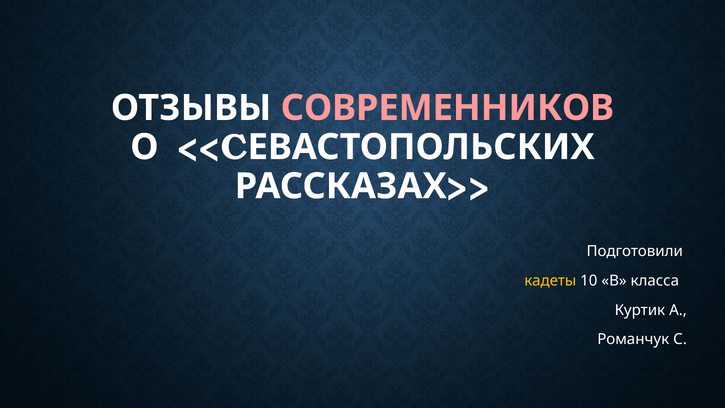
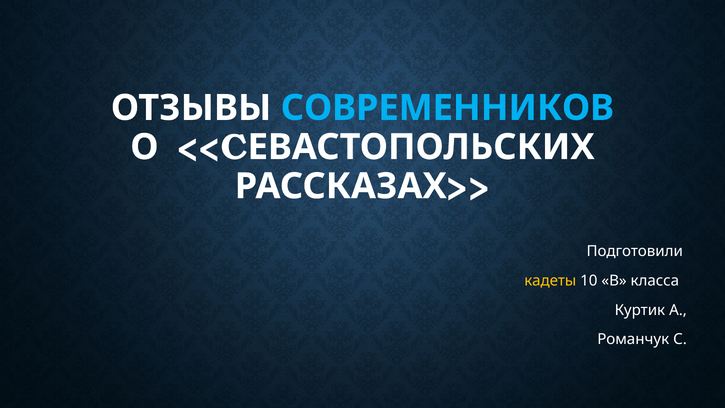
СОВРЕМЕННИКОВ colour: pink -> light blue
